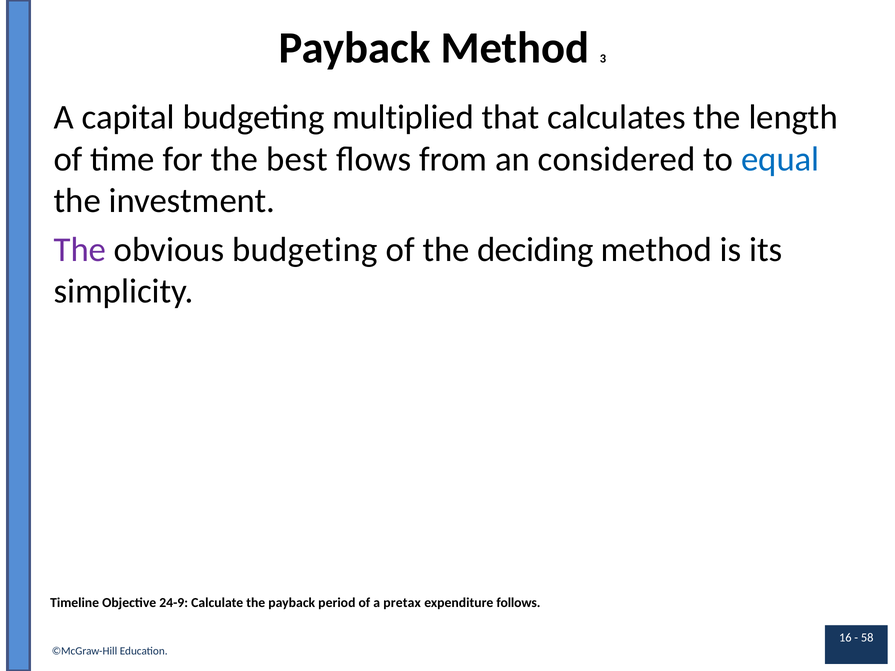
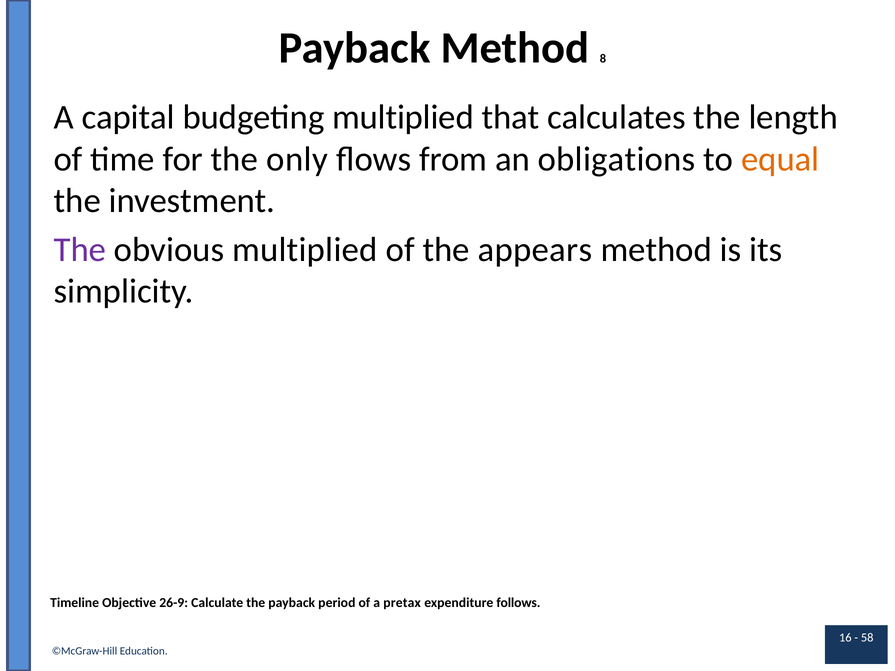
3: 3 -> 8
best: best -> only
considered: considered -> obligations
equal colour: blue -> orange
obvious budgeting: budgeting -> multiplied
deciding: deciding -> appears
24-9: 24-9 -> 26-9
